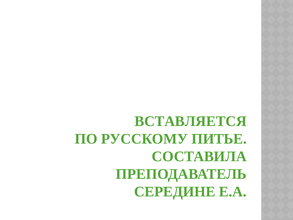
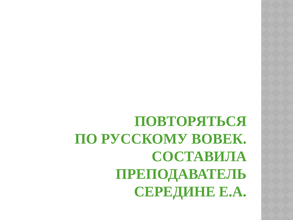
ВСТАВЛЯЕТСЯ: ВСТАВЛЯЕТСЯ -> ПОВТОРЯТЬСЯ
ПИТЬЕ: ПИТЬЕ -> ВОВЕК
